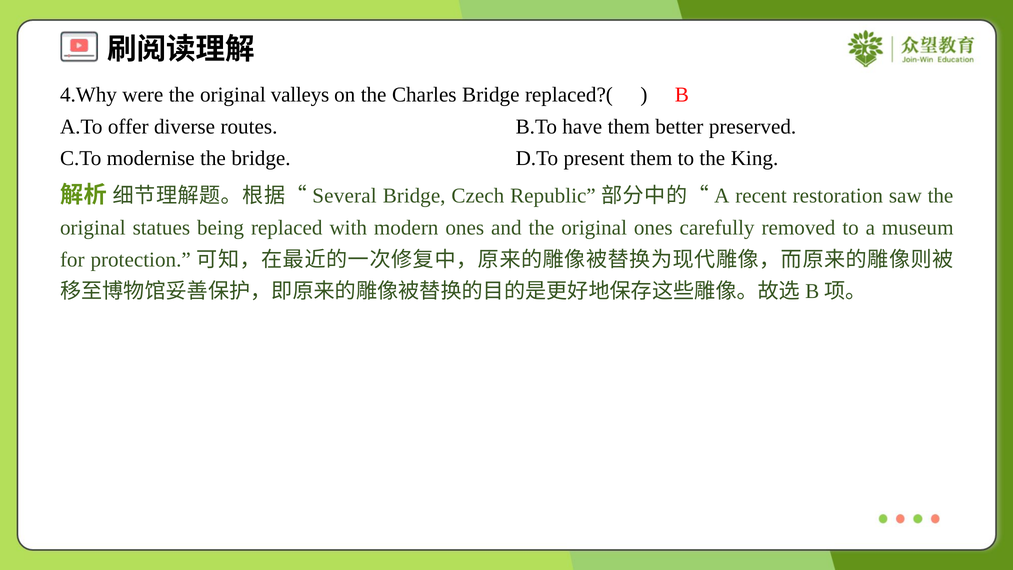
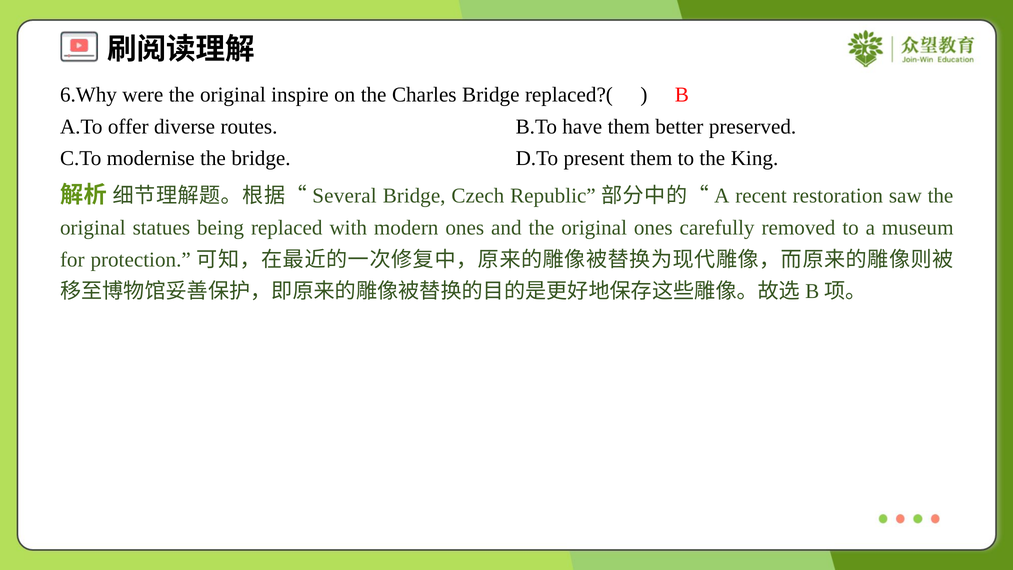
4.Why: 4.Why -> 6.Why
valleys: valleys -> inspire
